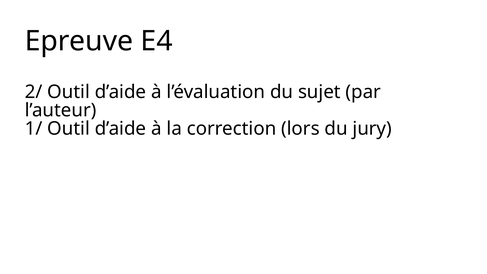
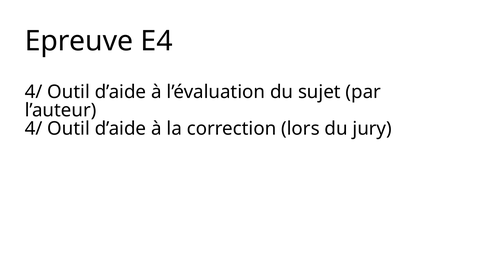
2/ at (34, 92): 2/ -> 4/
1/ at (34, 128): 1/ -> 4/
